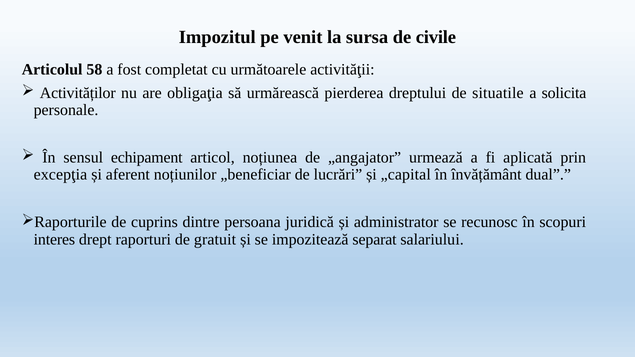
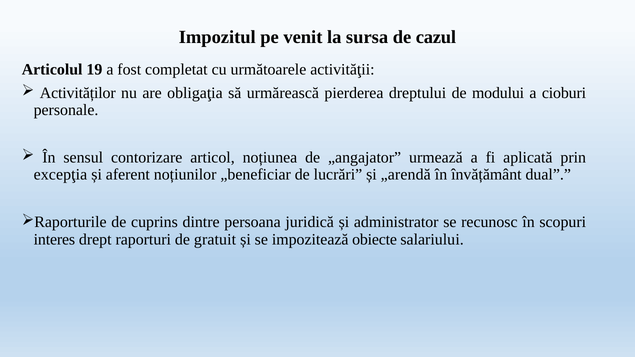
civile: civile -> cazul
58: 58 -> 19
situatile: situatile -> modului
solicita: solicita -> cioburi
echipament: echipament -> contorizare
„capital: „capital -> „arendă
separat: separat -> obiecte
